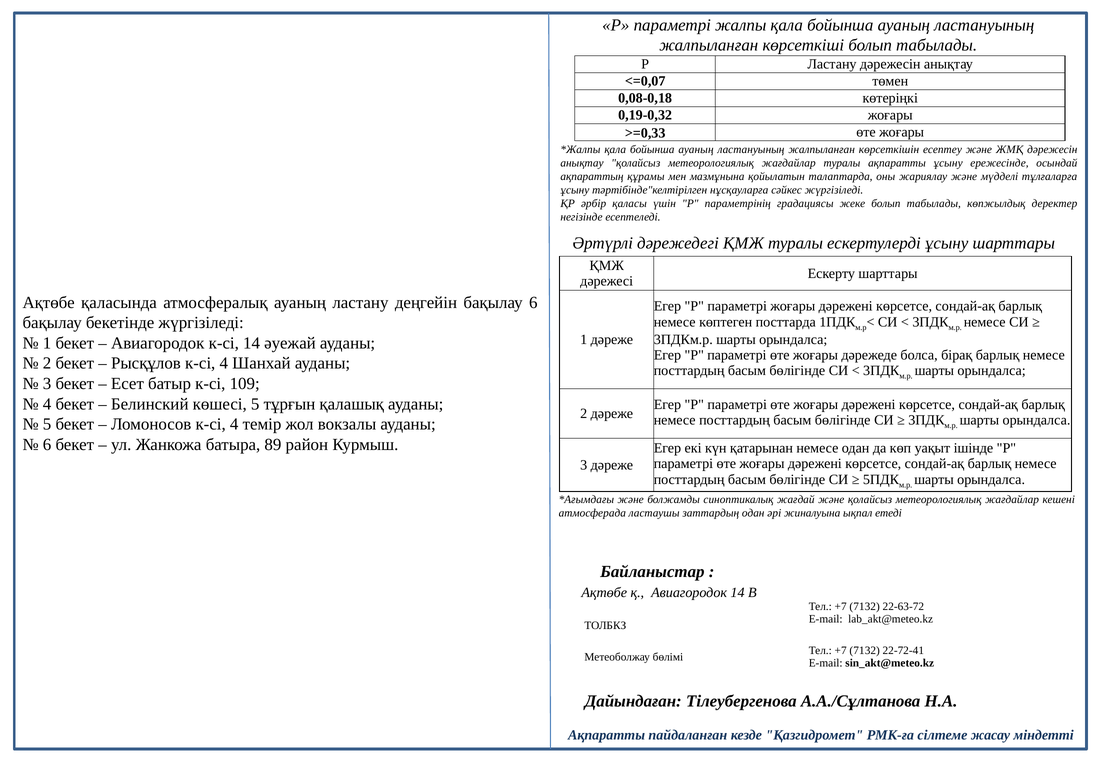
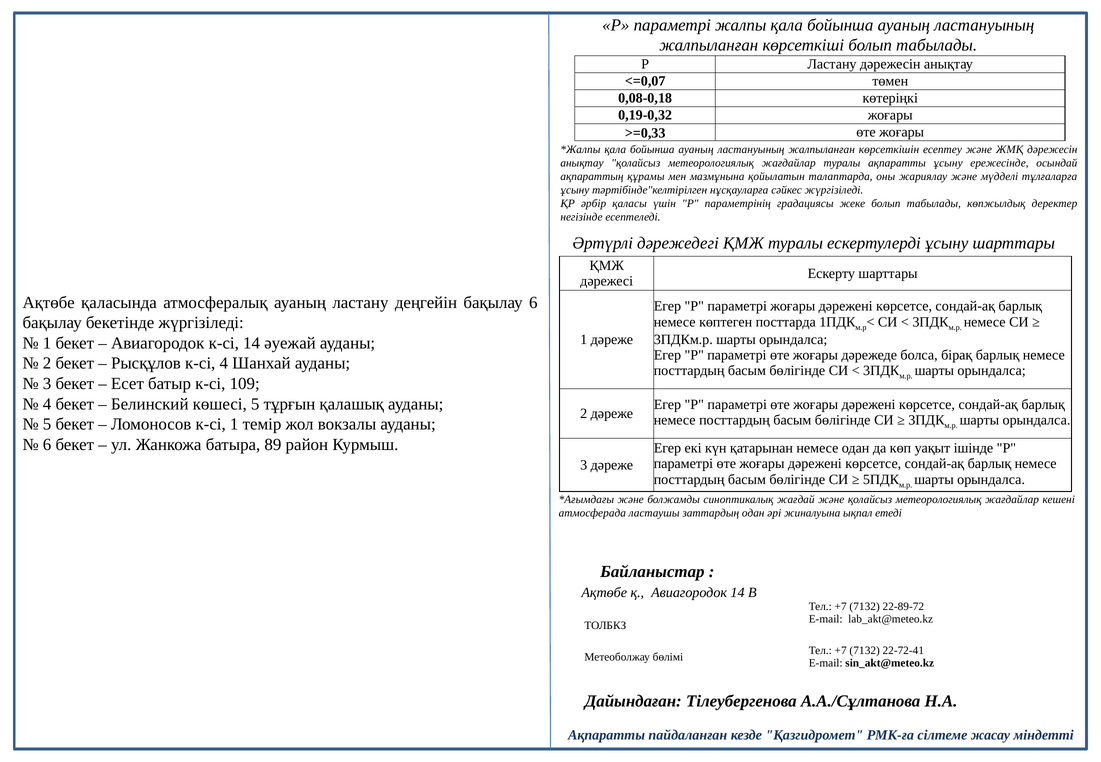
Ломоносов к-сі 4: 4 -> 1
22-63-72: 22-63-72 -> 22-89-72
